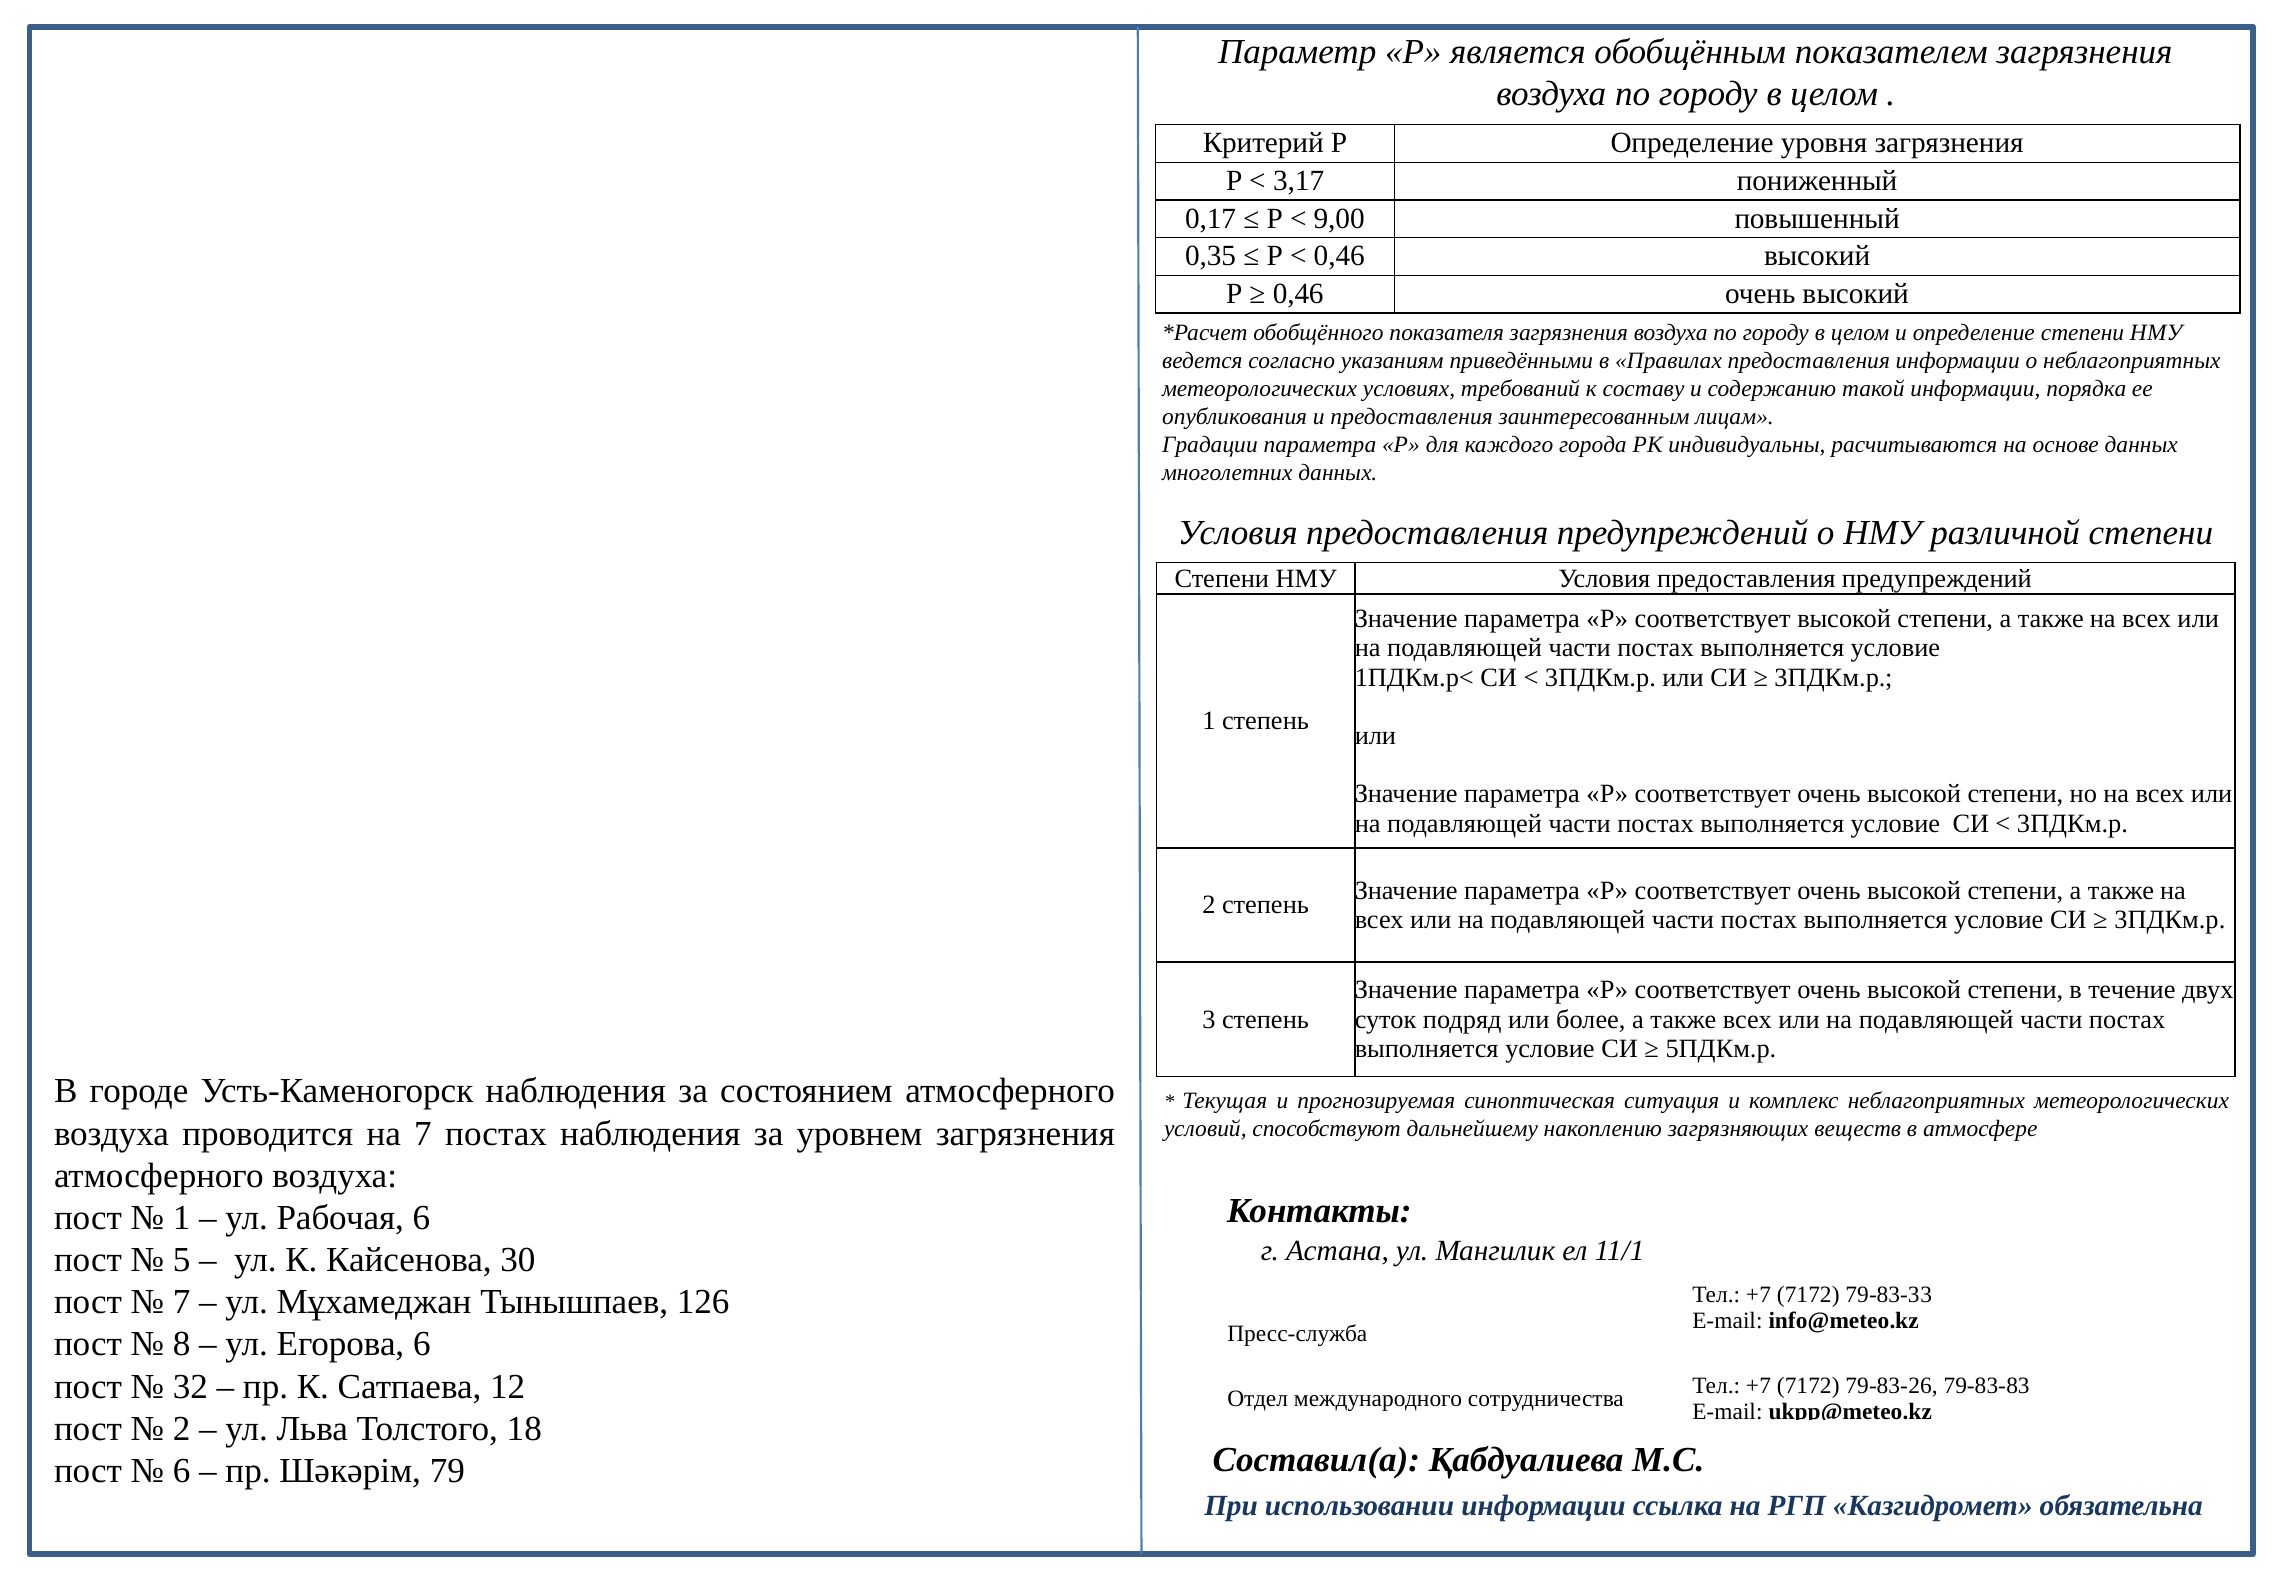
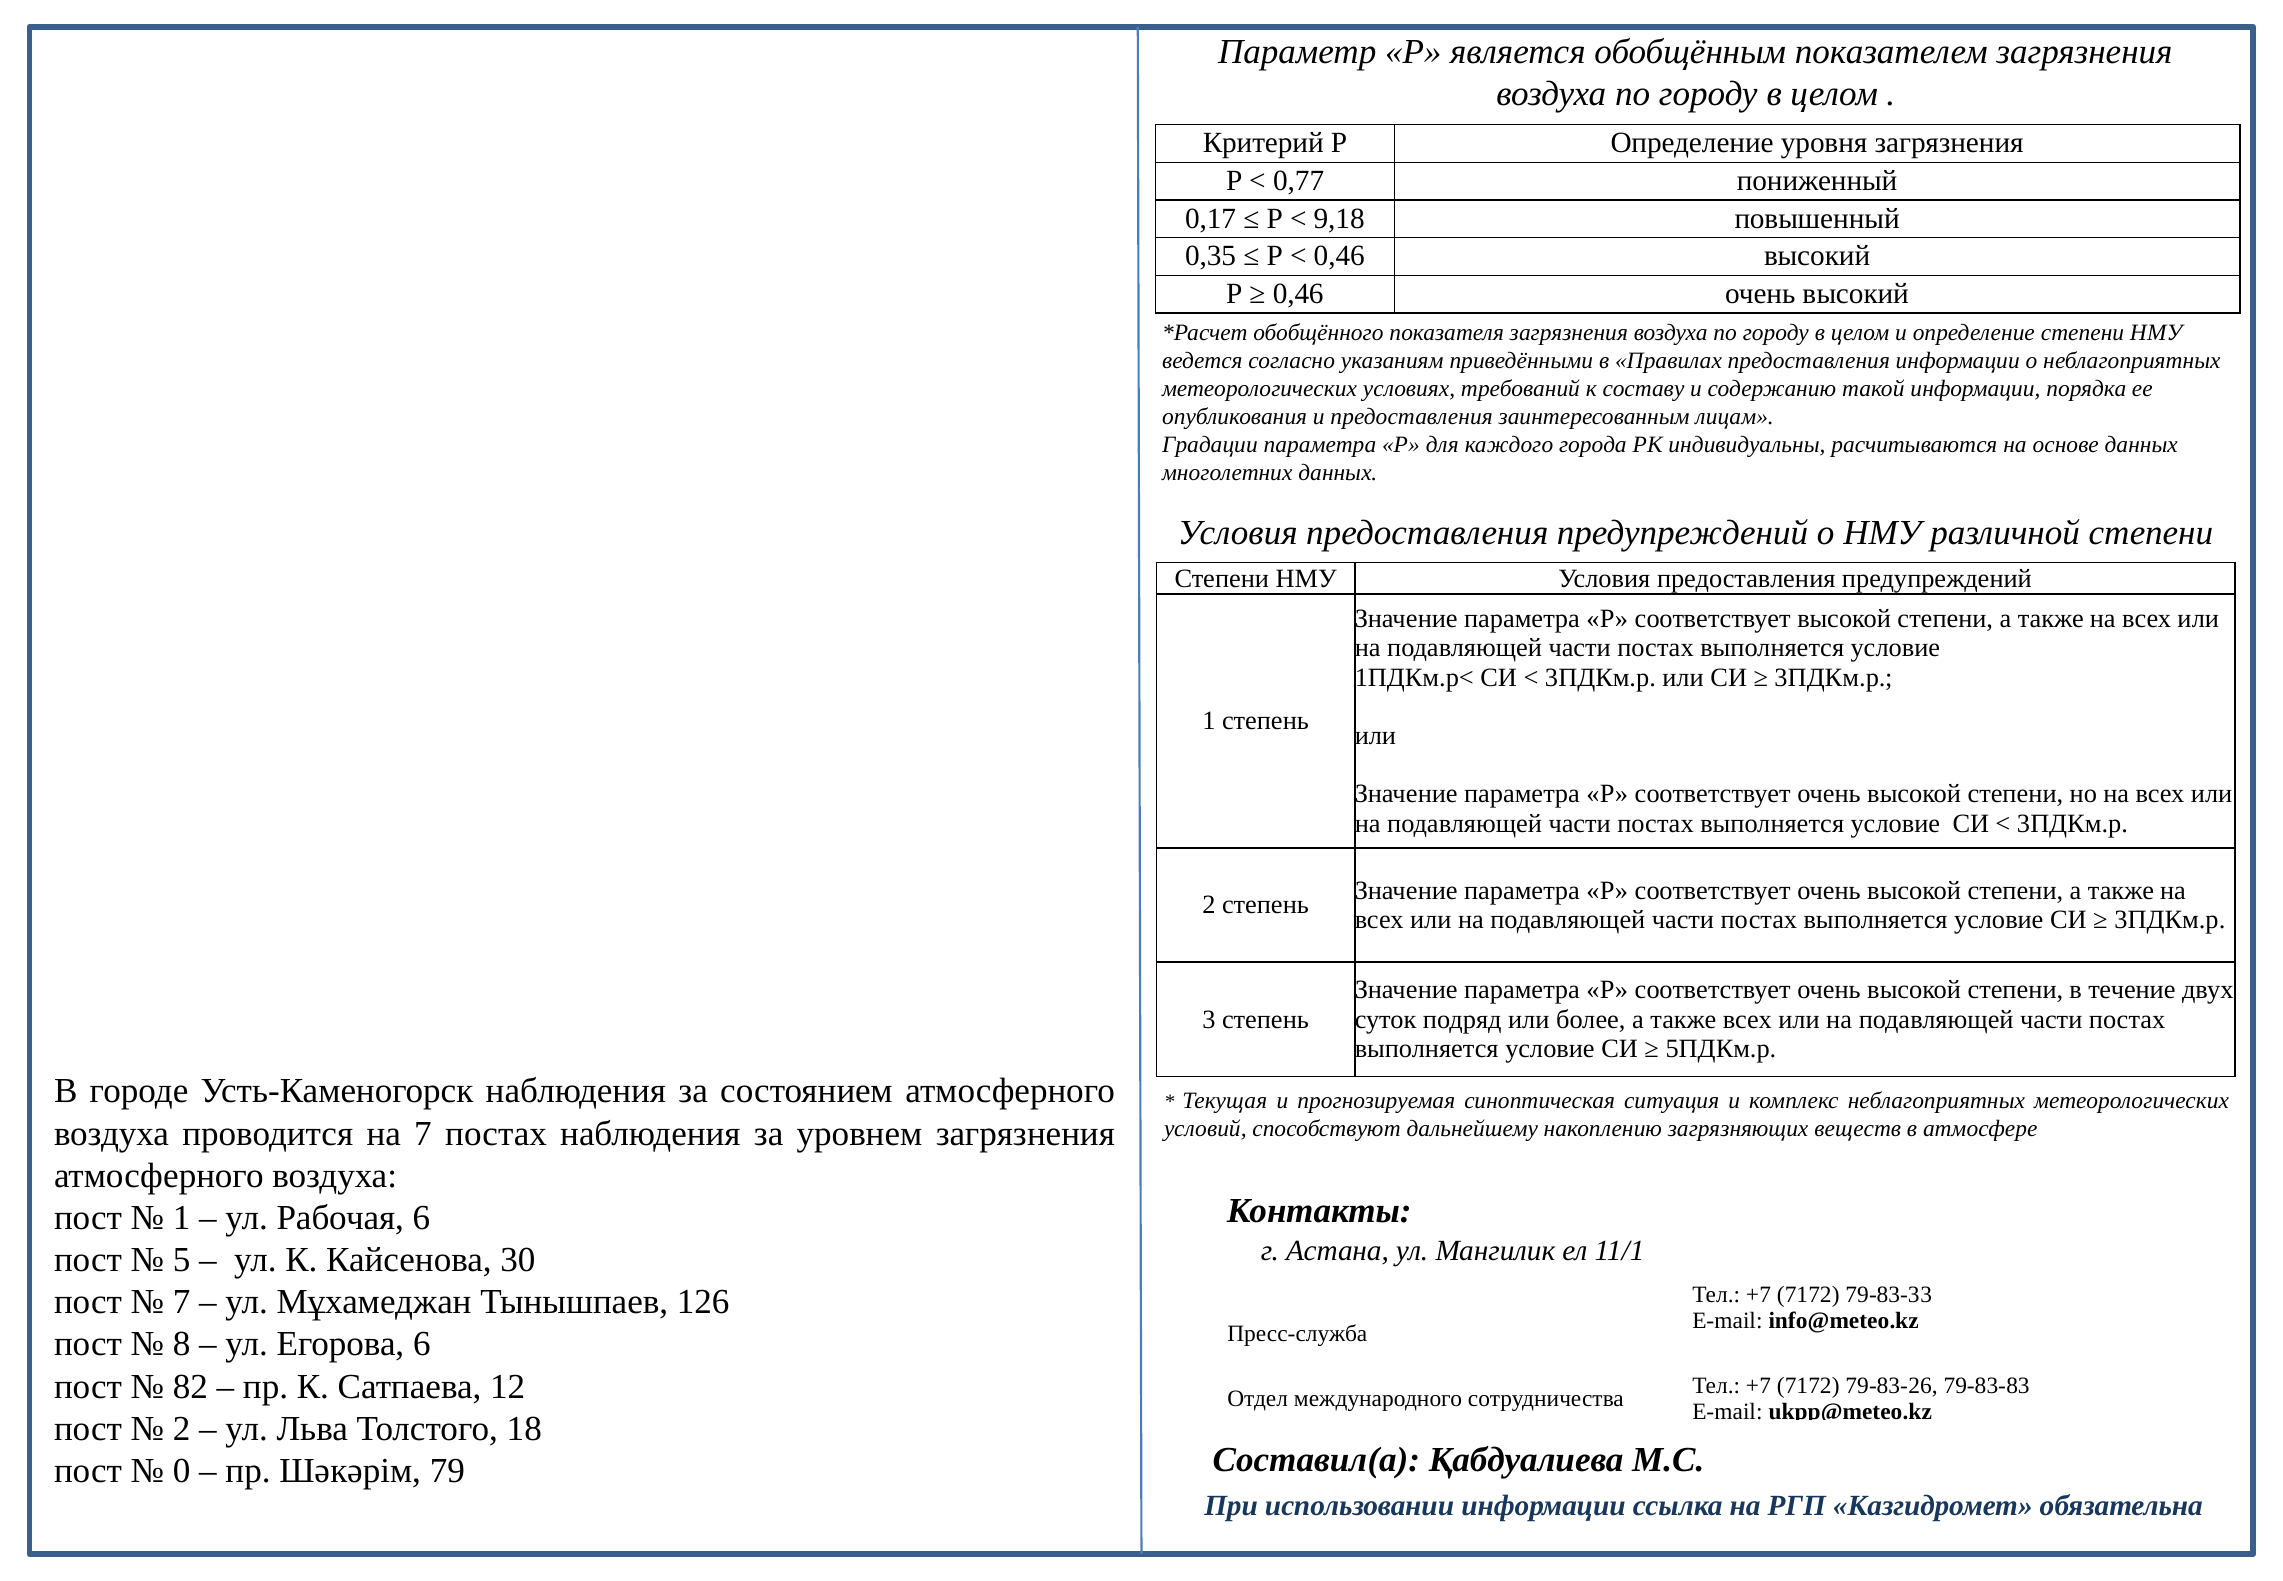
3,17: 3,17 -> 0,77
9,00: 9,00 -> 9,18
32: 32 -> 82
6 at (182, 1470): 6 -> 0
